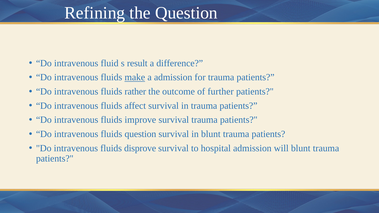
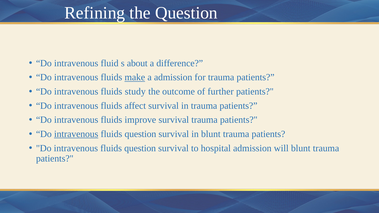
result: result -> about
rather: rather -> study
intravenous at (76, 134) underline: none -> present
disprove at (140, 148): disprove -> question
